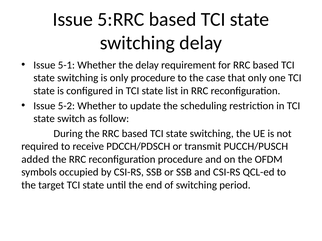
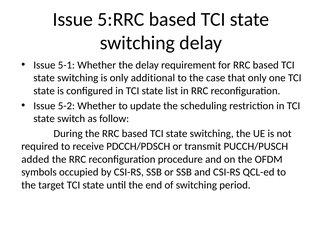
only procedure: procedure -> additional
